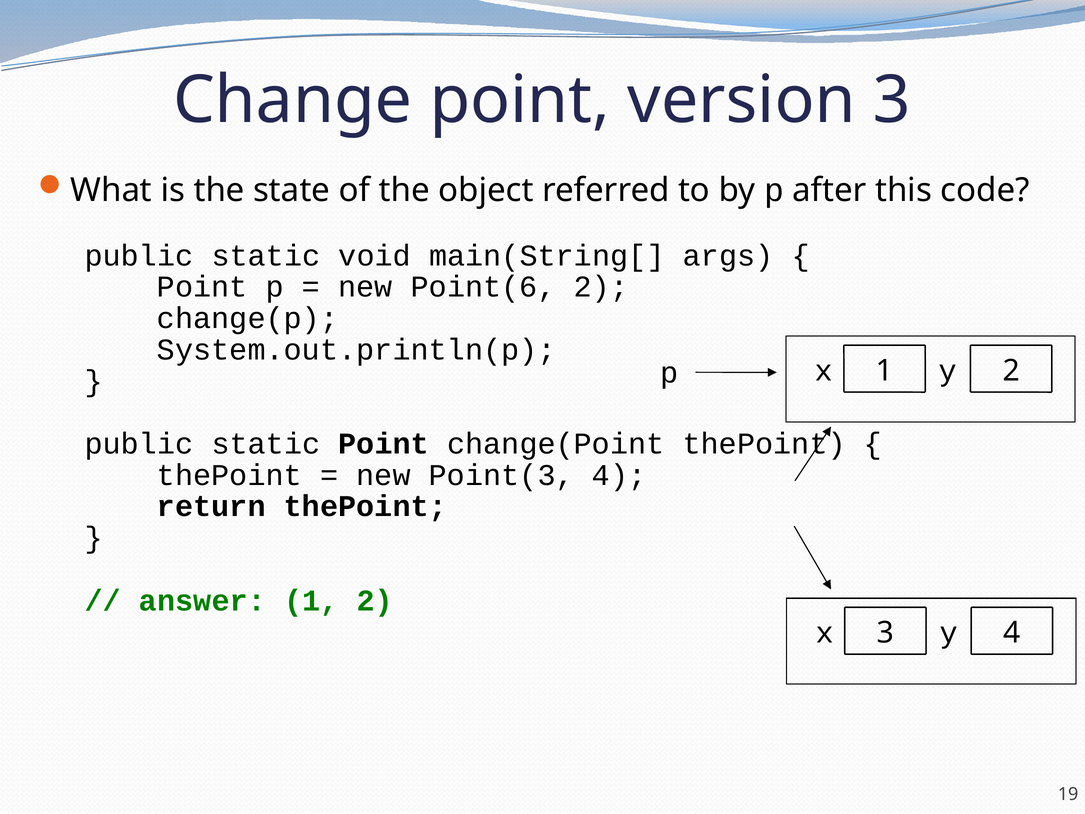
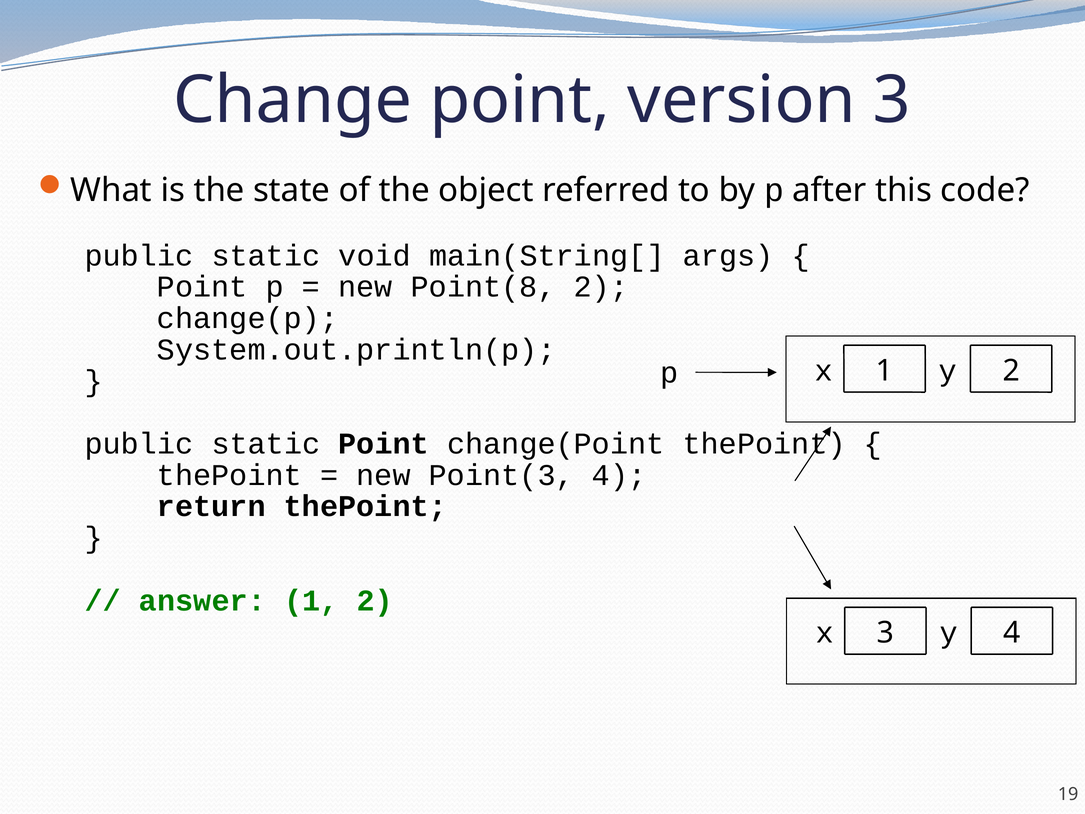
Point(6: Point(6 -> Point(8
